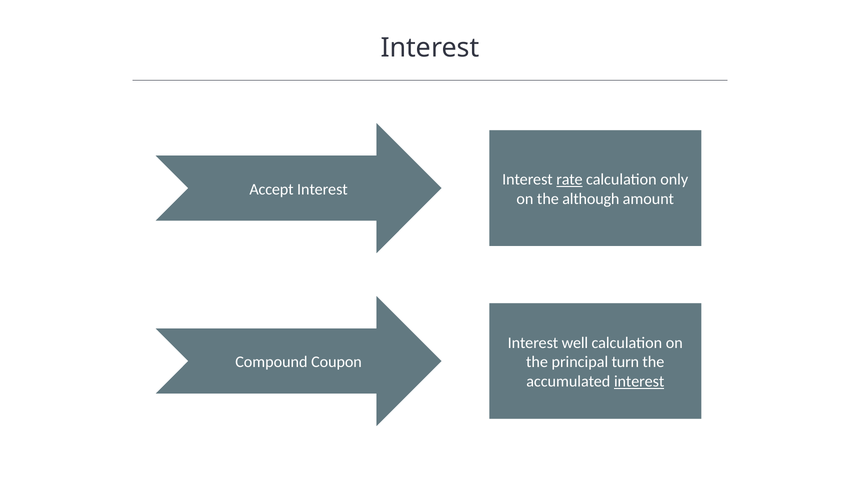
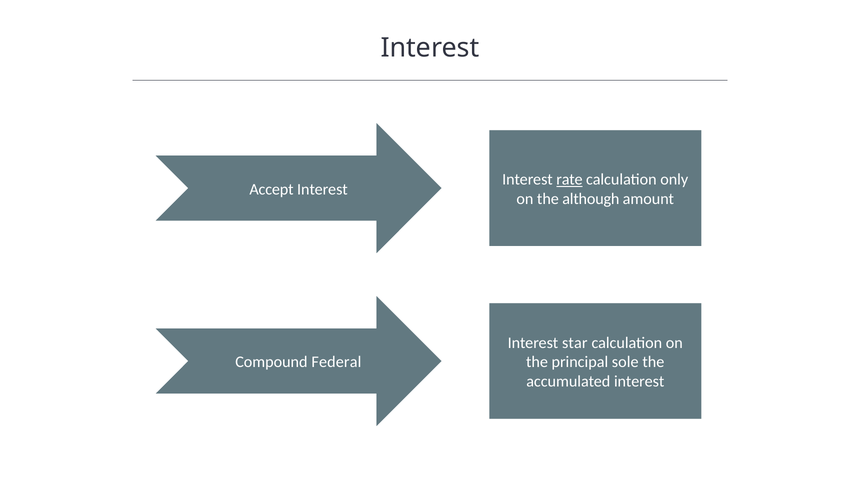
well: well -> star
Coupon: Coupon -> Federal
turn: turn -> sole
interest at (639, 381) underline: present -> none
